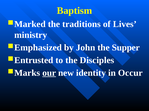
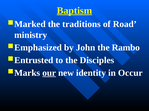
Baptism underline: none -> present
Lives: Lives -> Road
Supper: Supper -> Rambo
